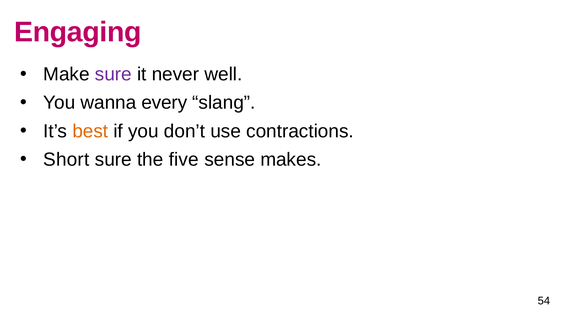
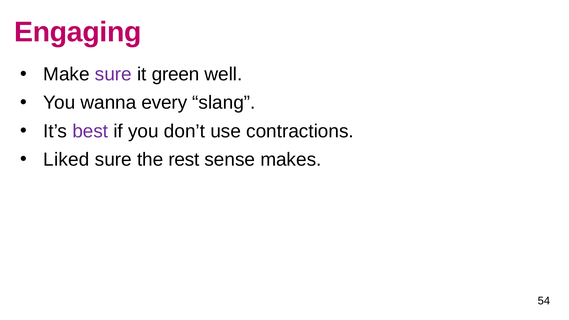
never: never -> green
best colour: orange -> purple
Short: Short -> Liked
five: five -> rest
